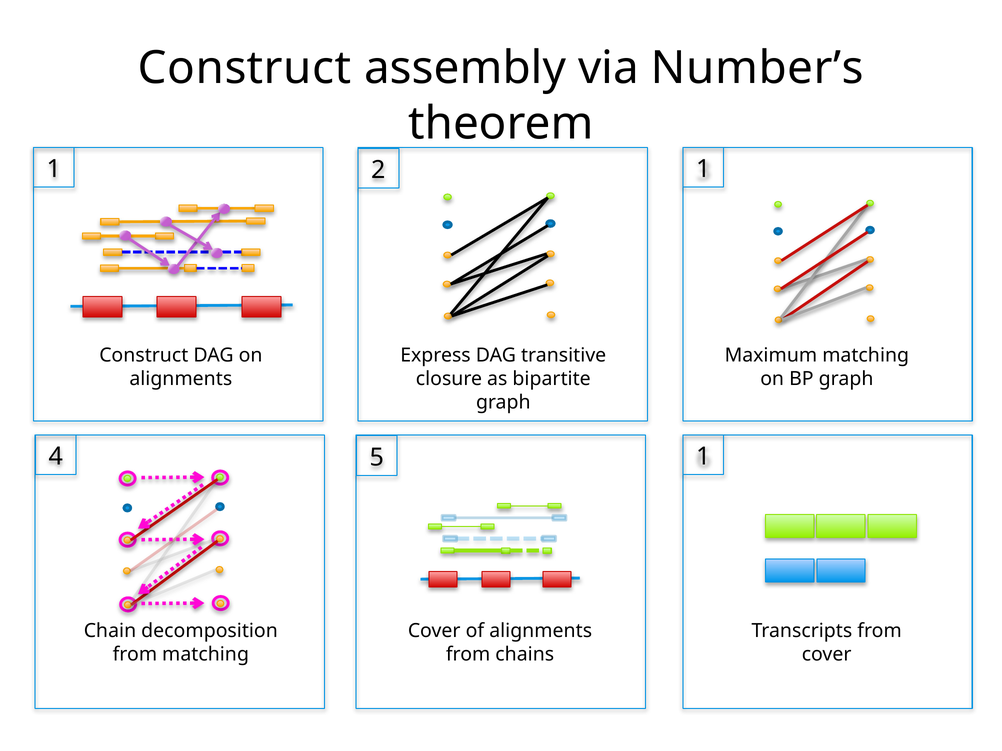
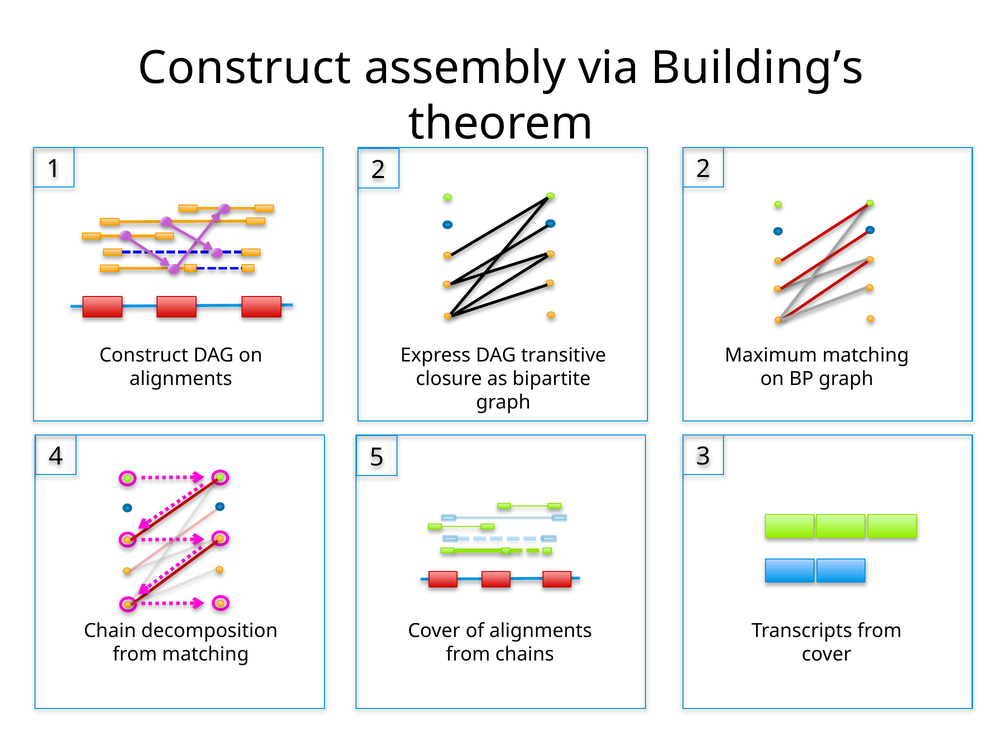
Number’s: Number’s -> Building’s
2 1: 1 -> 2
5 1: 1 -> 3
